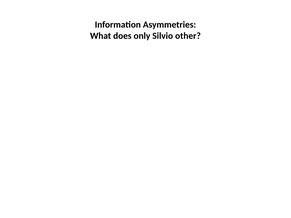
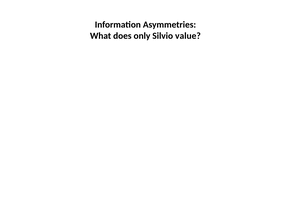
other: other -> value
